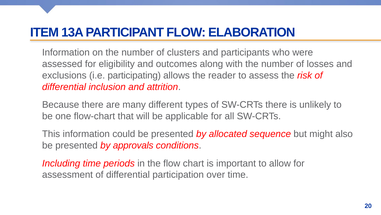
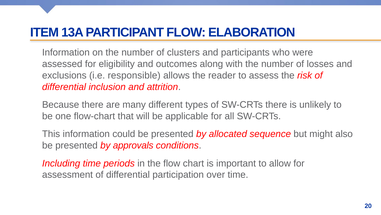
participating: participating -> responsible
